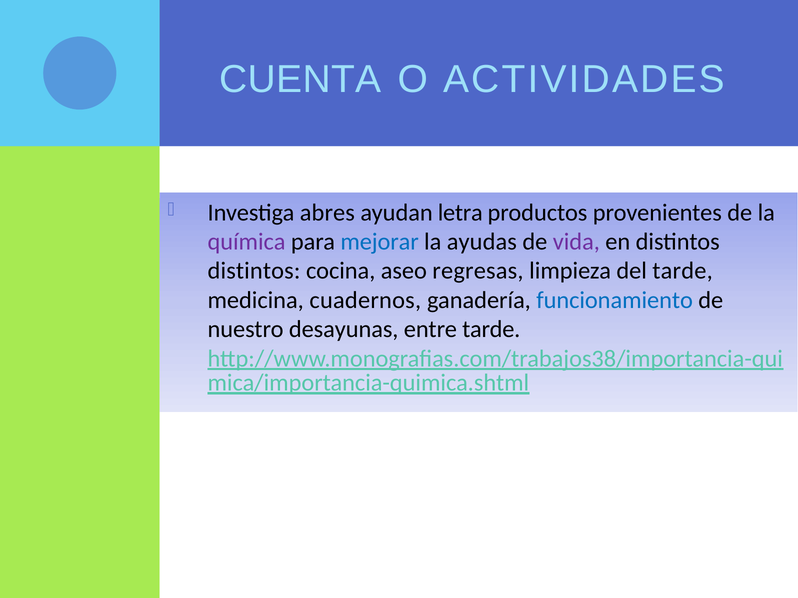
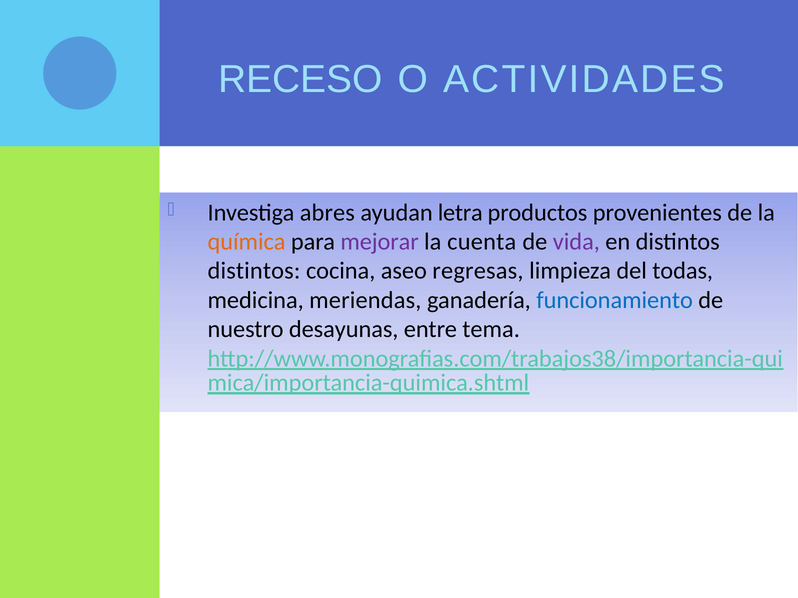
CUENTA: CUENTA -> RECESO
química colour: purple -> orange
mejorar colour: blue -> purple
ayudas: ayudas -> cuenta
del tarde: tarde -> todas
cuadernos: cuadernos -> meriendas
entre tarde: tarde -> tema
